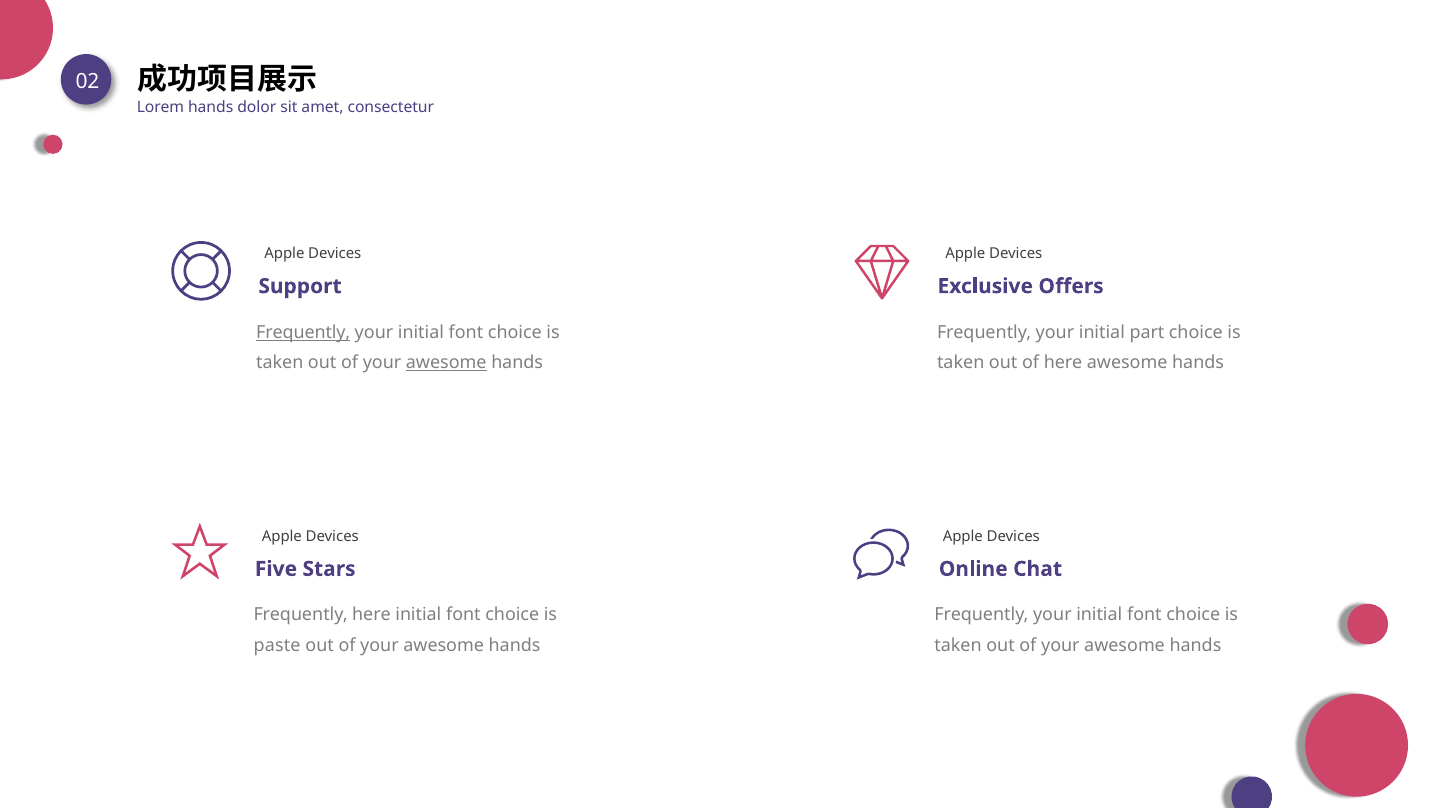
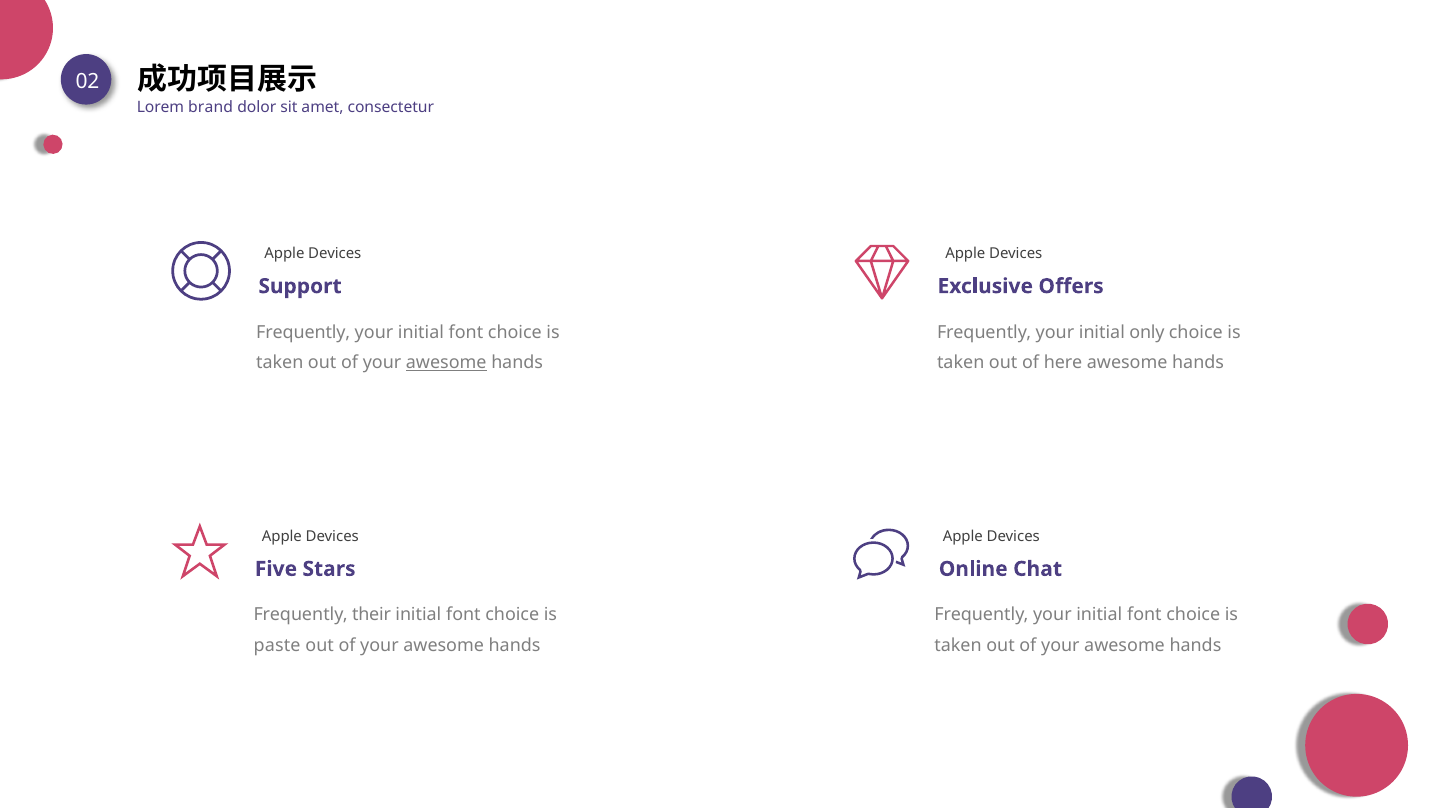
Lorem hands: hands -> brand
Frequently at (303, 333) underline: present -> none
part: part -> only
Frequently here: here -> their
